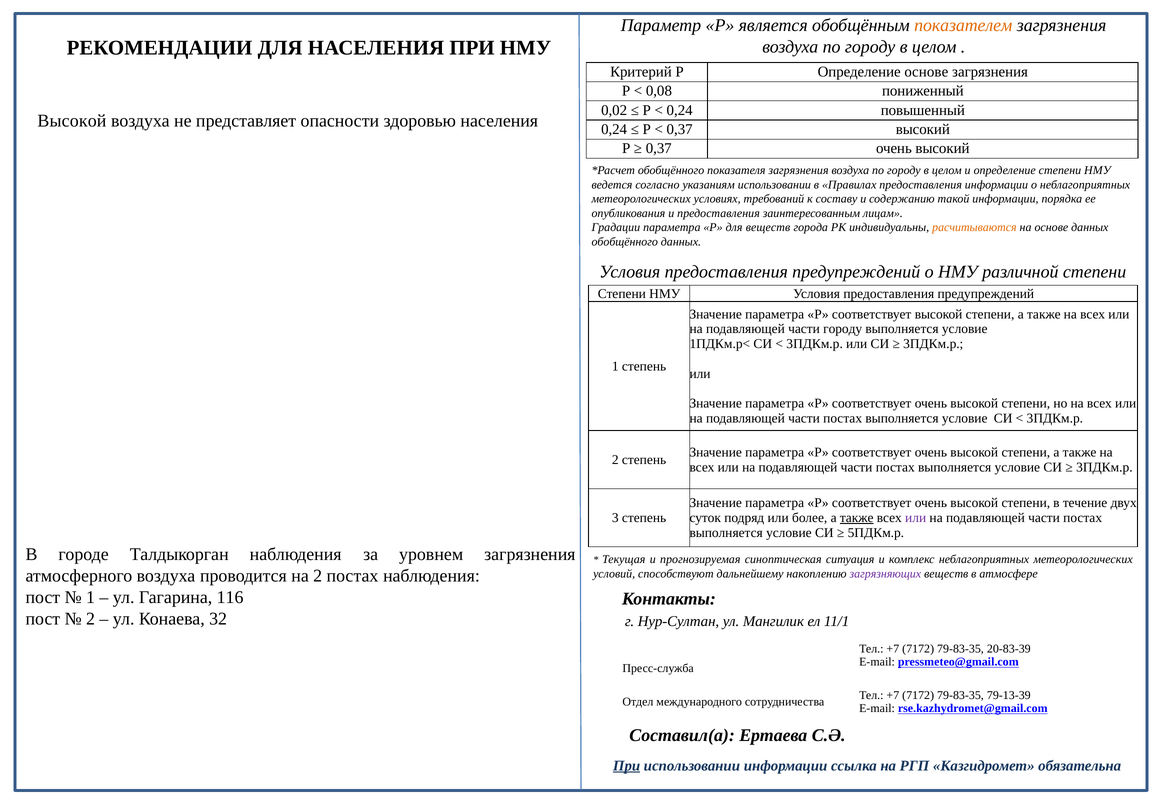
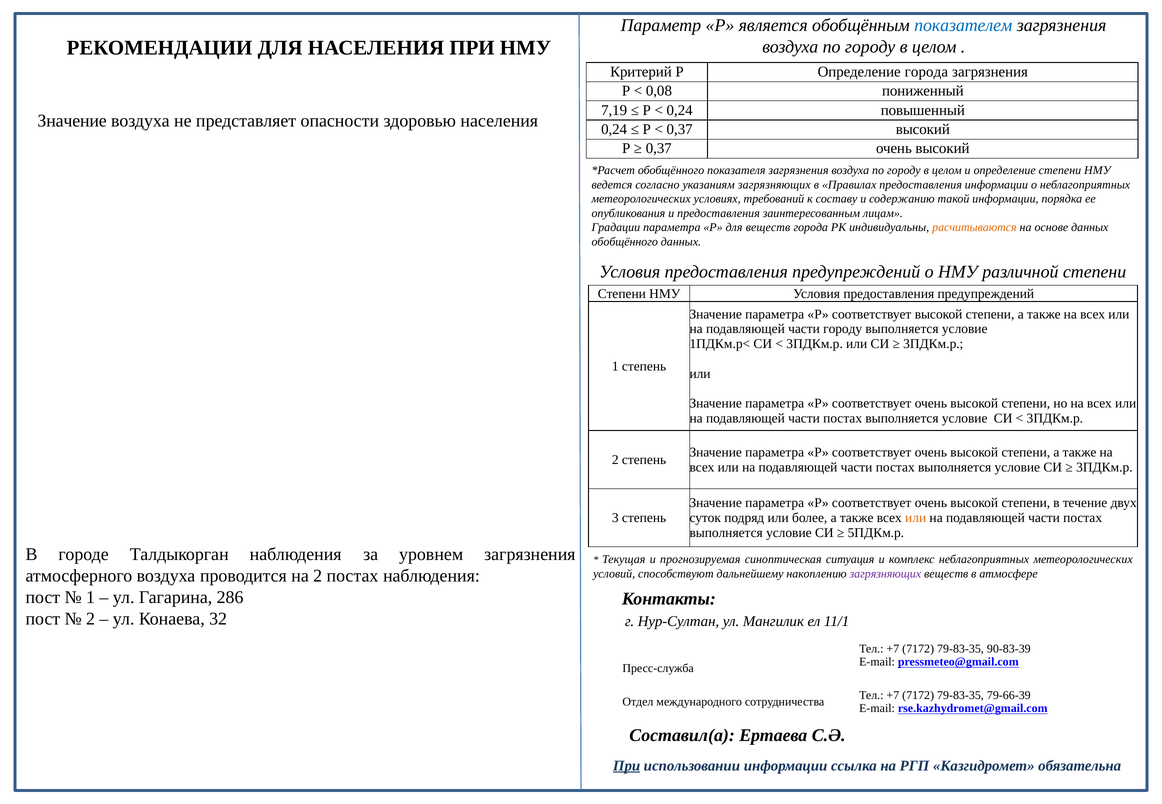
показателем colour: orange -> blue
Определение основе: основе -> города
0,02: 0,02 -> 7,19
Высокой at (72, 121): Высокой -> Значение
указаниям использовании: использовании -> загрязняющих
также at (857, 518) underline: present -> none
или at (916, 518) colour: purple -> orange
116: 116 -> 286
20-83-39: 20-83-39 -> 90-83-39
79-13-39: 79-13-39 -> 79-66-39
